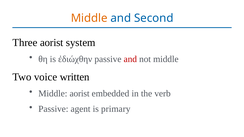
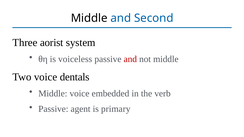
Middle at (89, 18) colour: orange -> black
ἐδιώχθην: ἐδιώχθην -> voiceless
written: written -> dentals
Middle aorist: aorist -> voice
